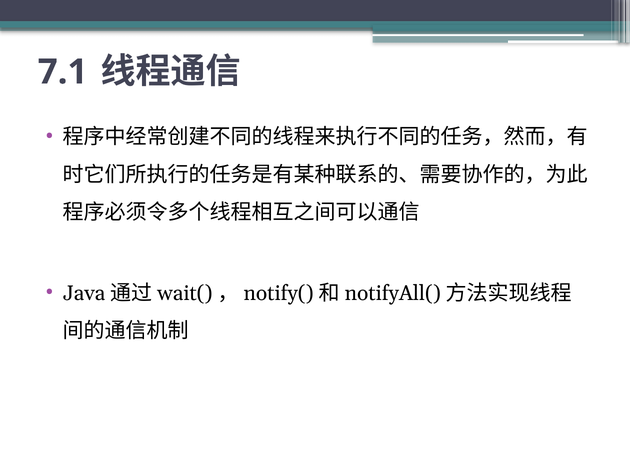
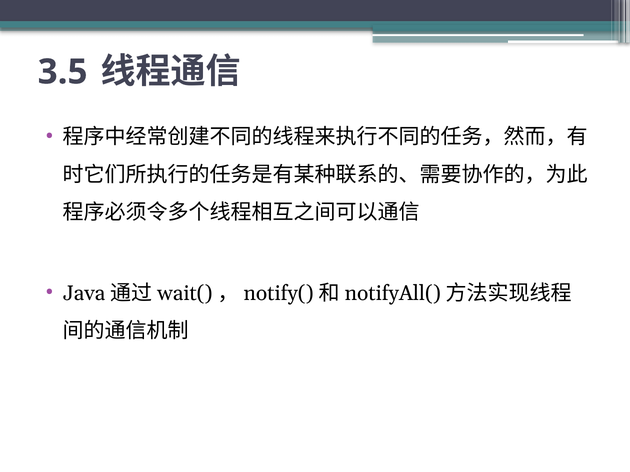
7.1: 7.1 -> 3.5
